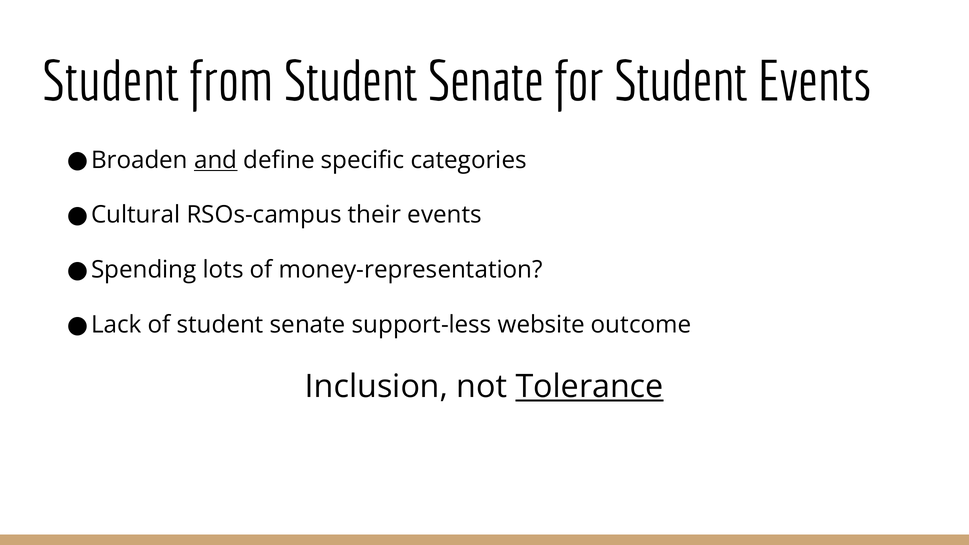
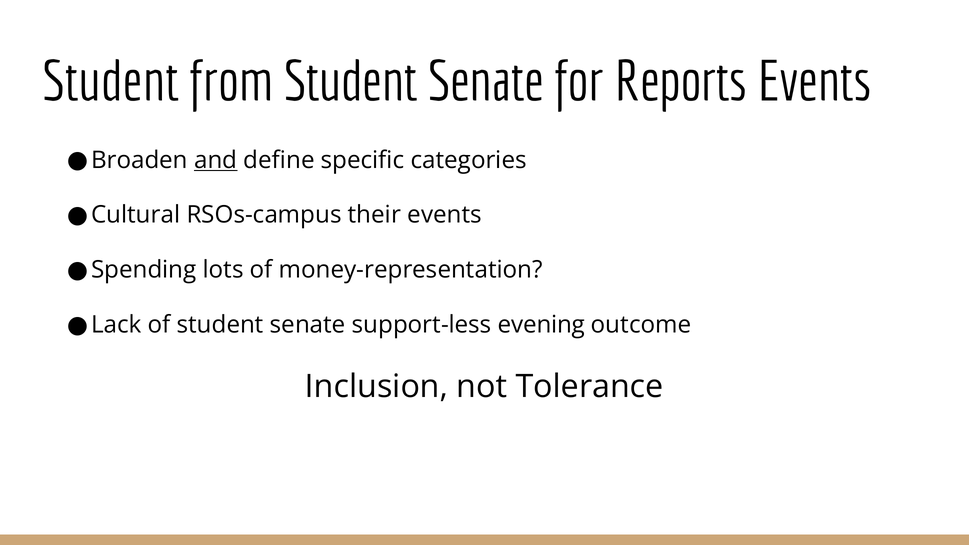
for Student: Student -> Reports
website: website -> evening
Tolerance underline: present -> none
